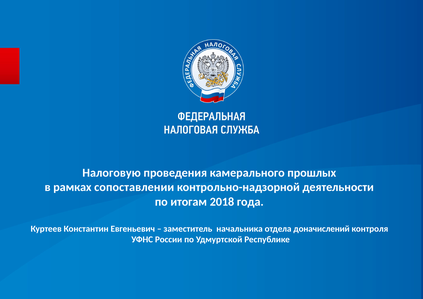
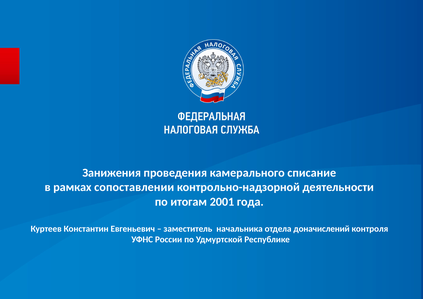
Налоговую: Налоговую -> Занижения
прошлых: прошлых -> списание
2018: 2018 -> 2001
